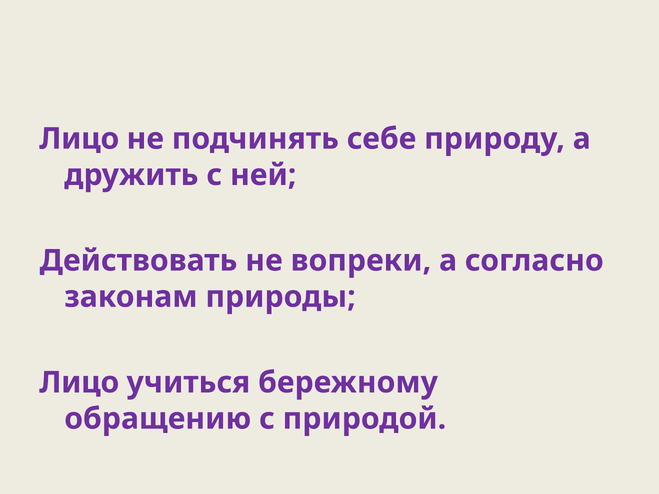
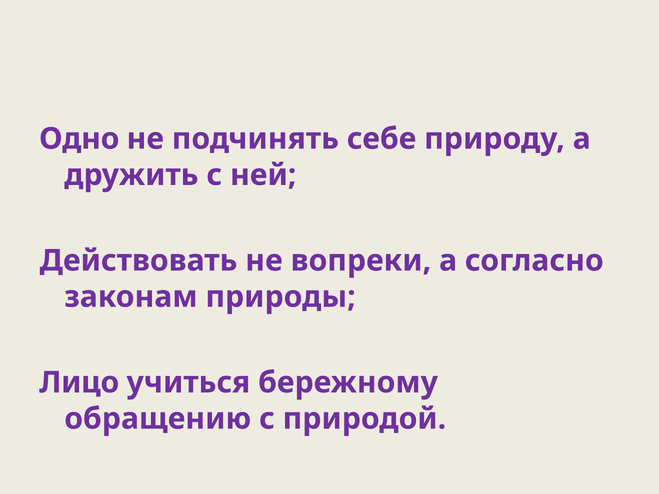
Лицо at (79, 139): Лицо -> Одно
